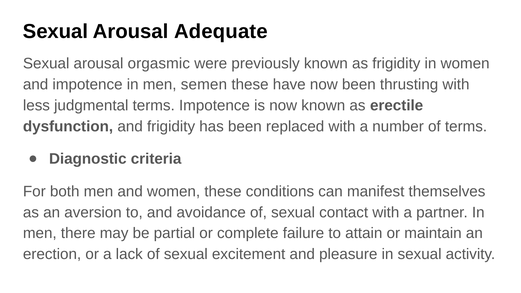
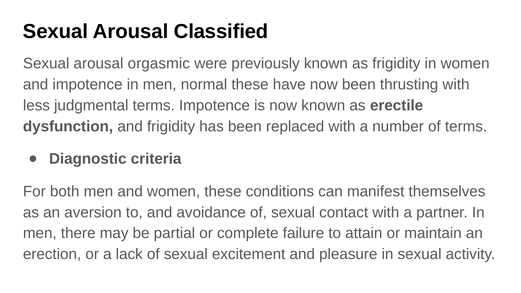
Adequate: Adequate -> Classified
semen: semen -> normal
